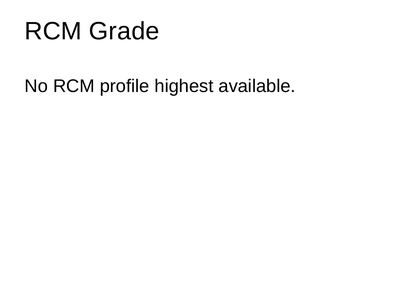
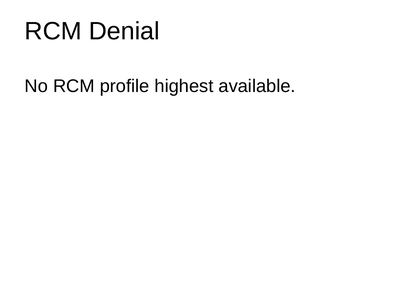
Grade: Grade -> Denial
